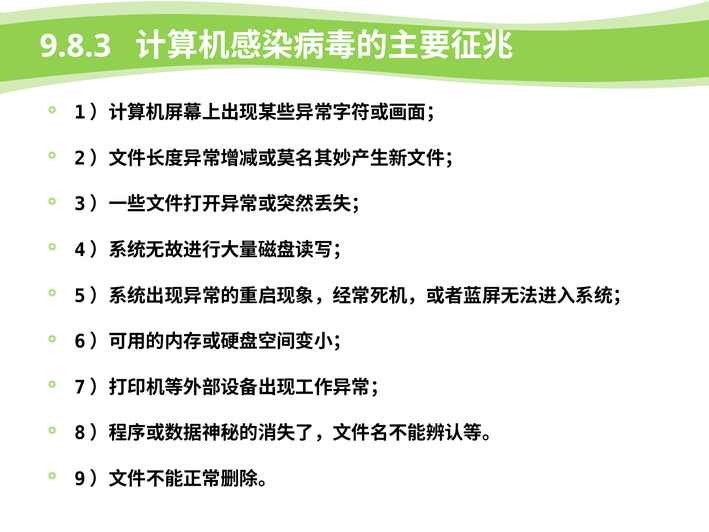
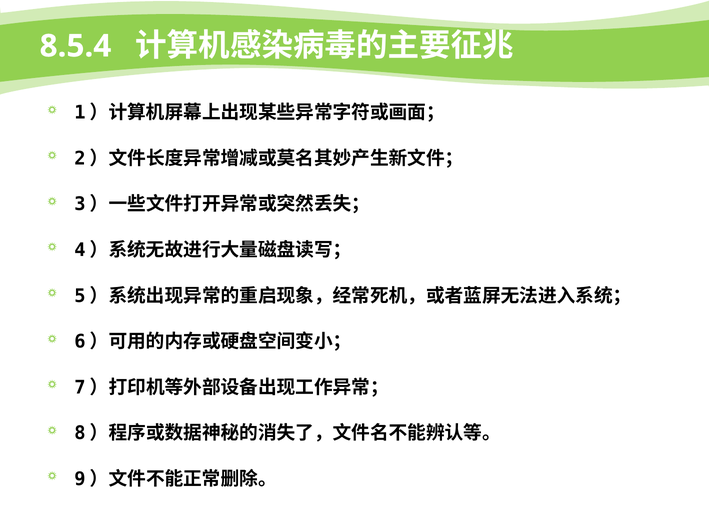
9.8.3: 9.8.3 -> 8.5.4
